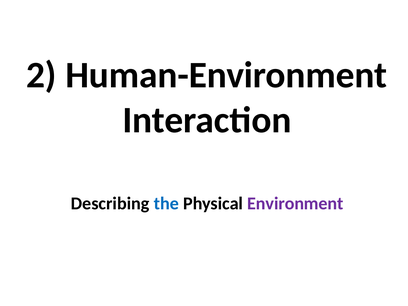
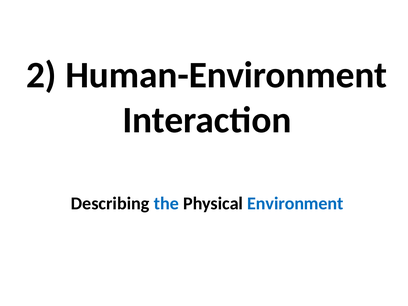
Environment colour: purple -> blue
